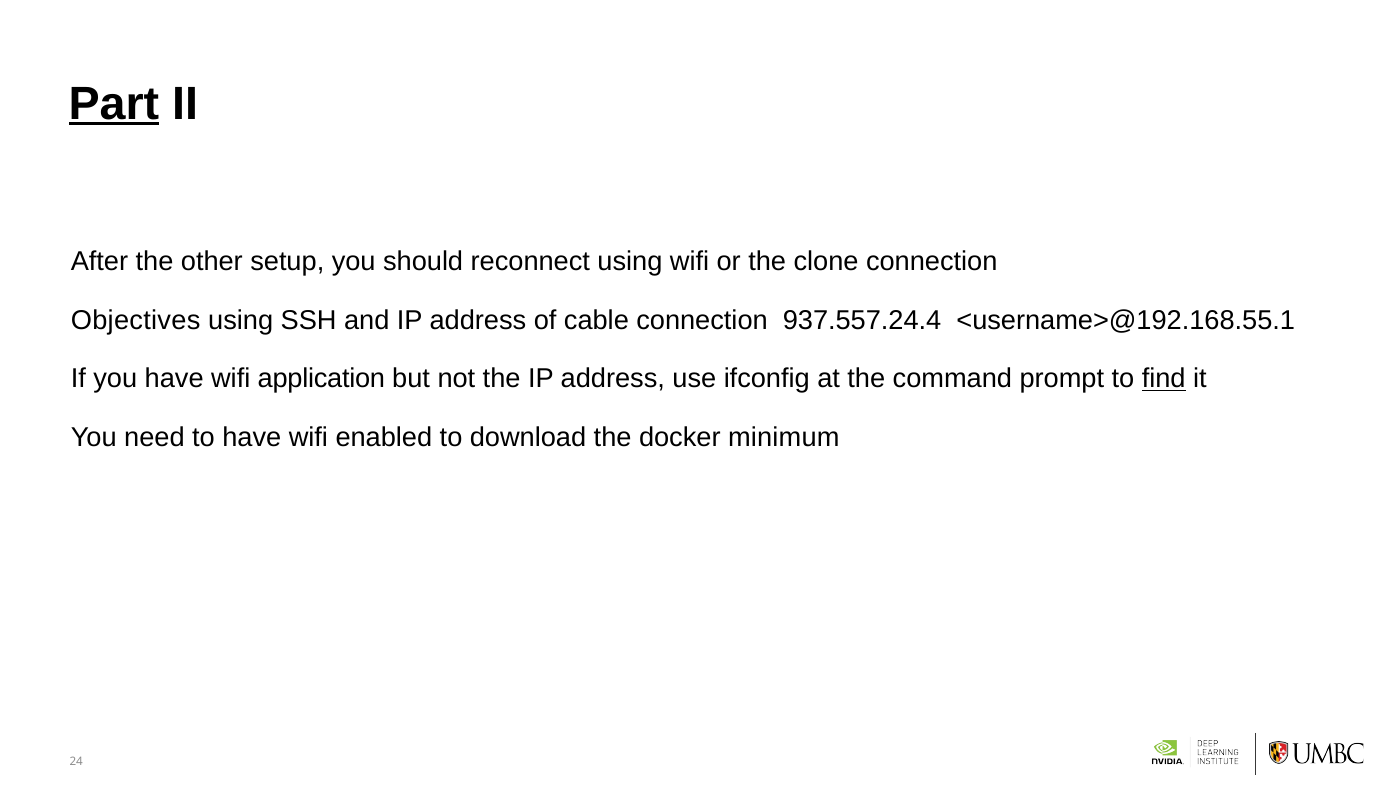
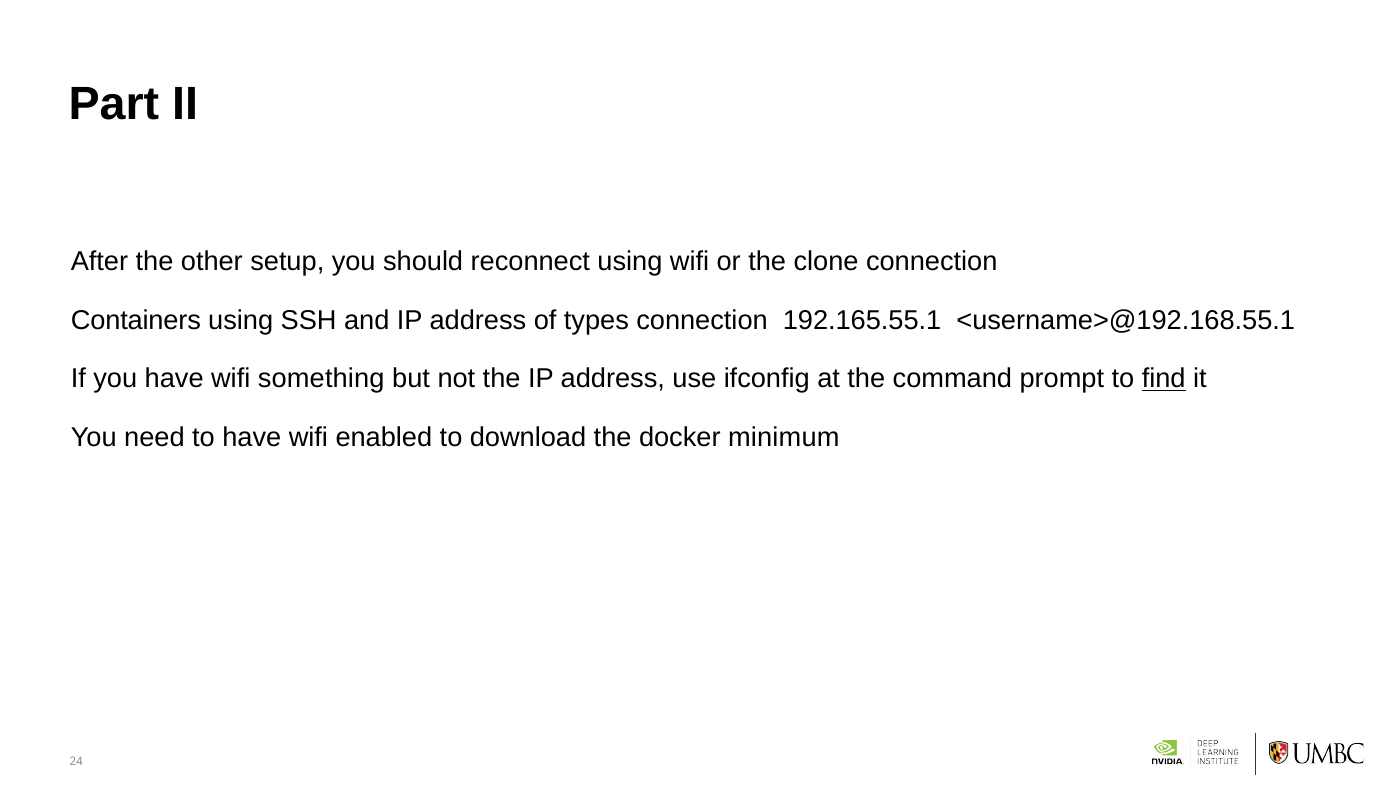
Part underline: present -> none
Objectives: Objectives -> Containers
cable: cable -> types
937.557.24.4: 937.557.24.4 -> 192.165.55.1
application: application -> something
